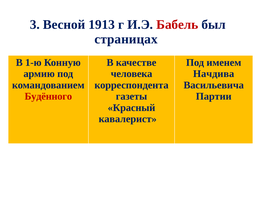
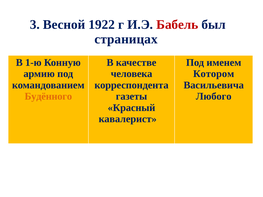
1913: 1913 -> 1922
Начдива: Начдива -> Котором
Будённого colour: red -> orange
Партии: Партии -> Любого
